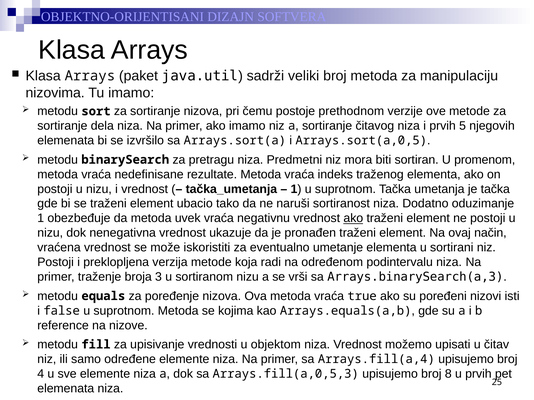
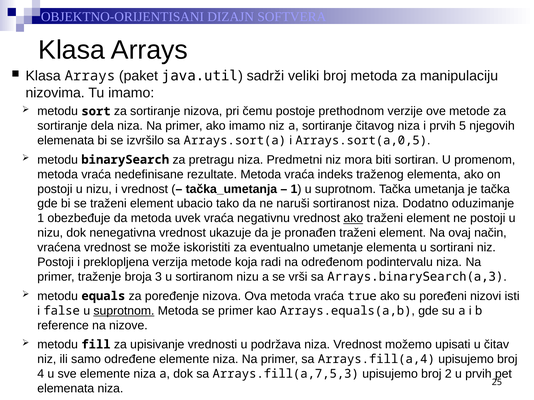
suprotnom at (124, 311) underline: none -> present
se kojima: kojima -> primer
objektom: objektom -> podržava
Arrays.fill(a,0,5,3: Arrays.fill(a,0,5,3 -> Arrays.fill(a,7,5,3
8: 8 -> 2
